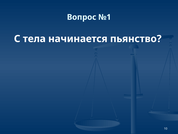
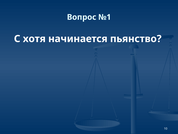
тела: тела -> хотя
